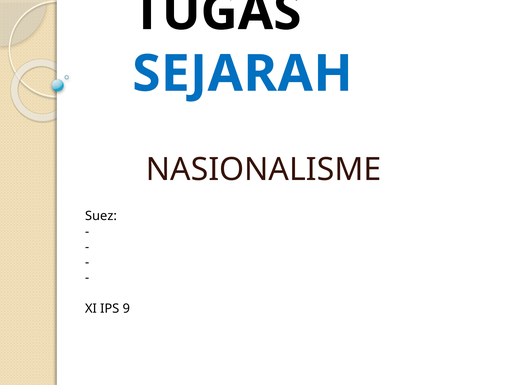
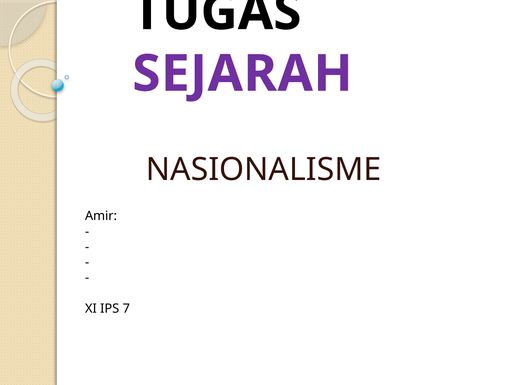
SEJARAH colour: blue -> purple
Suez: Suez -> Amir
9: 9 -> 7
